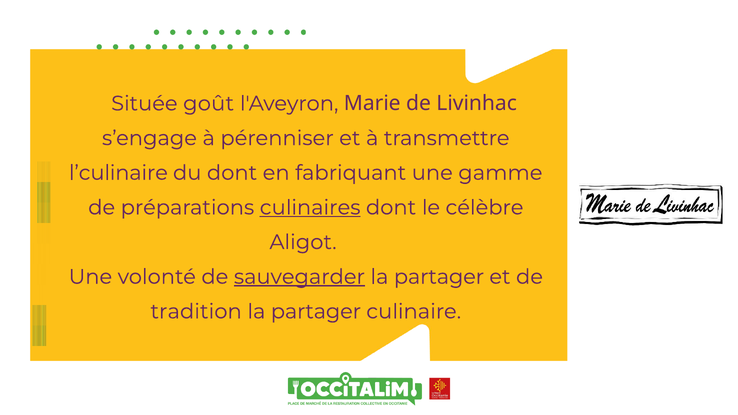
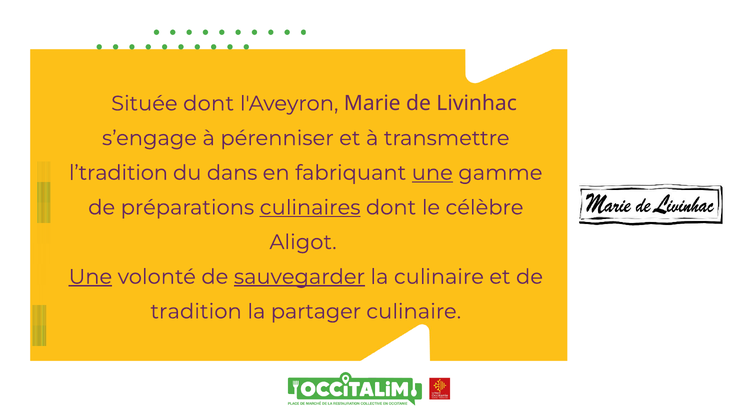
Située goût: goût -> dont
l’culinaire: l’culinaire -> l’tradition
du dont: dont -> dans
une at (432, 173) underline: none -> present
Une at (90, 277) underline: none -> present
partager at (439, 277): partager -> culinaire
